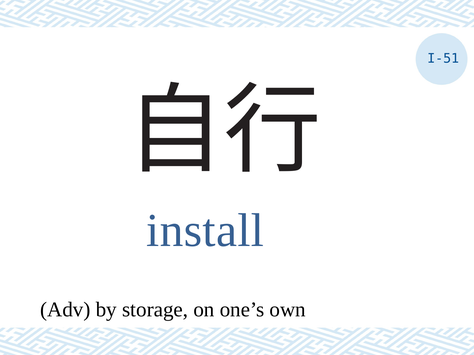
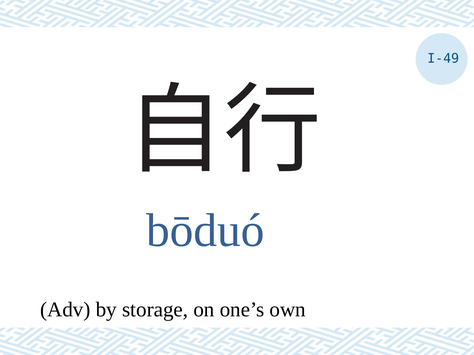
I-51: I-51 -> I-49
install: install -> bōduó
